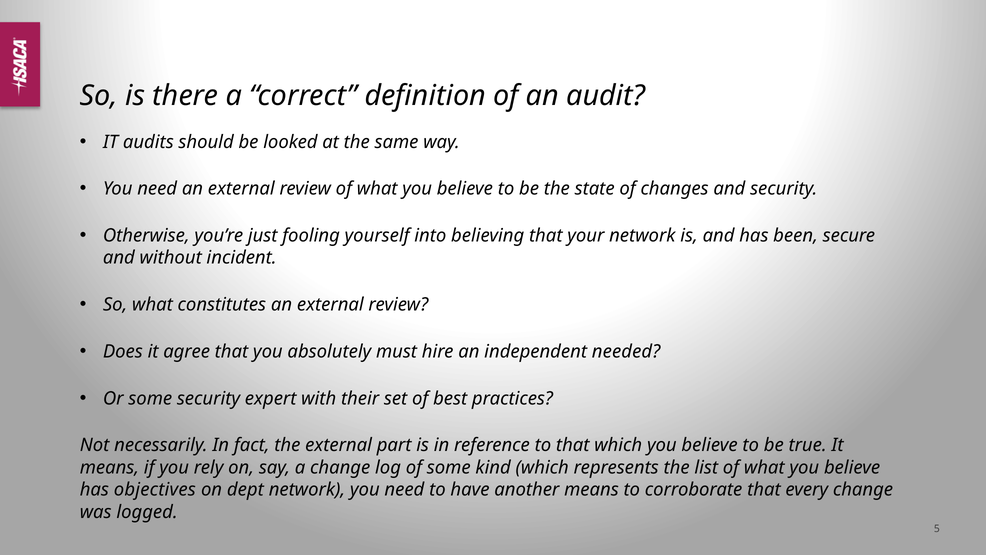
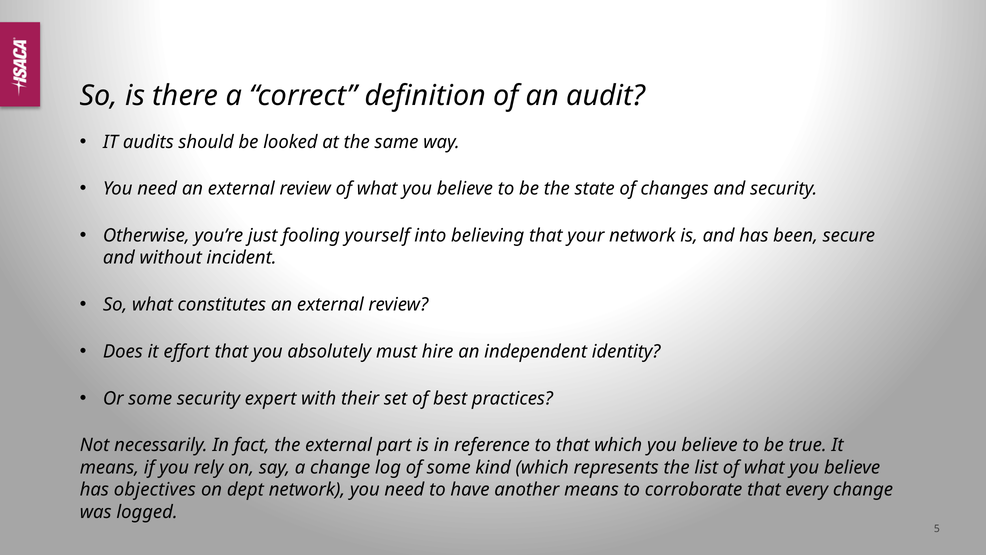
agree: agree -> effort
needed: needed -> identity
